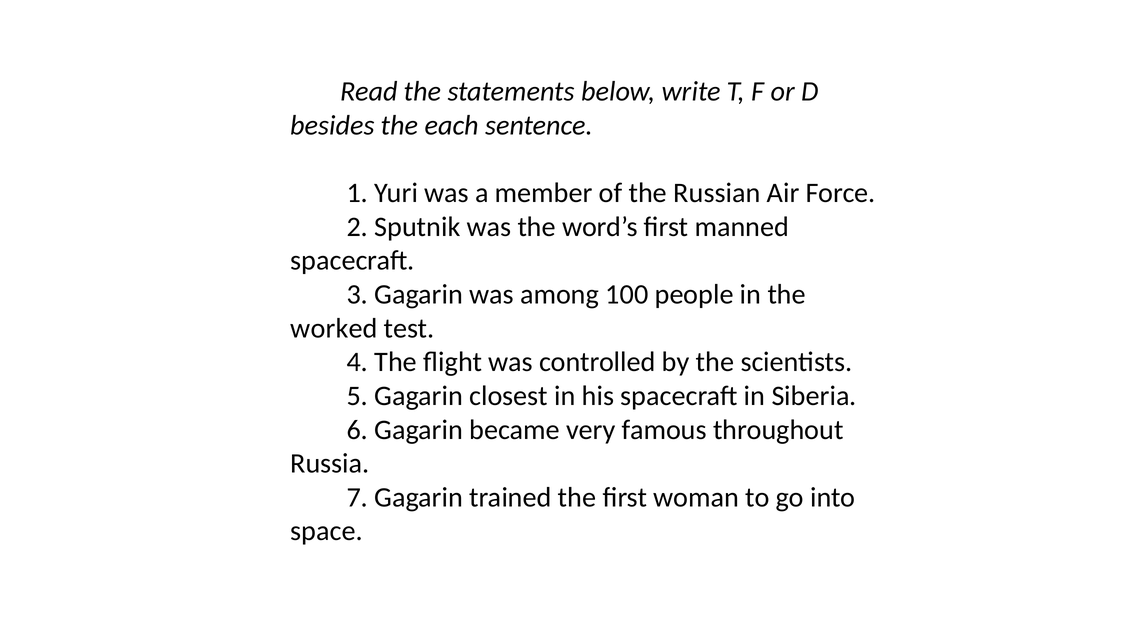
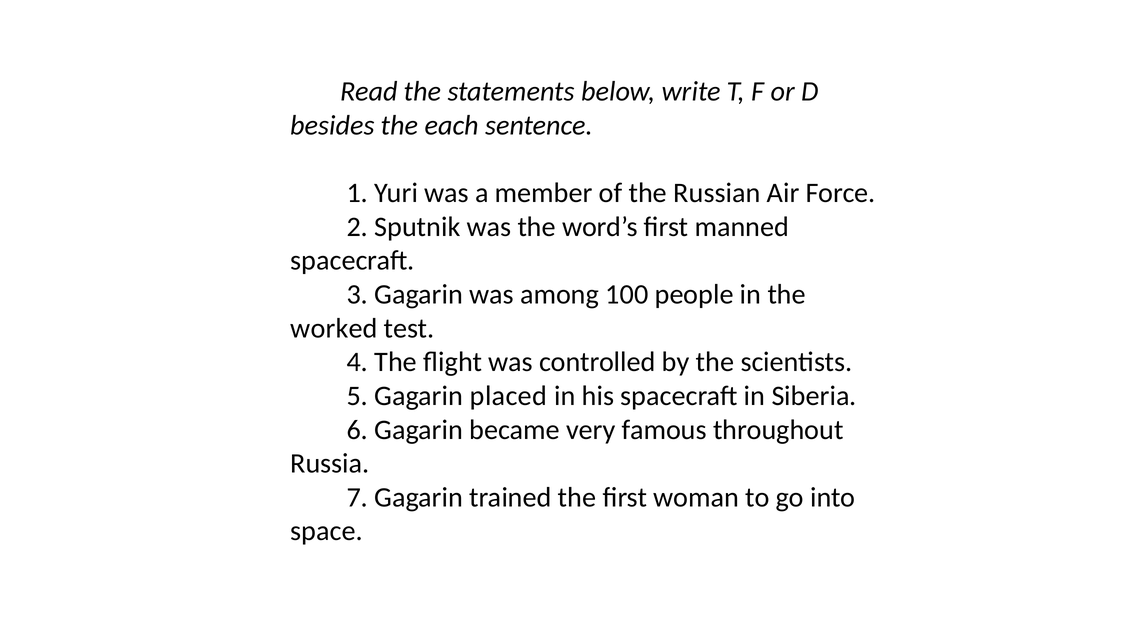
closest: closest -> placed
